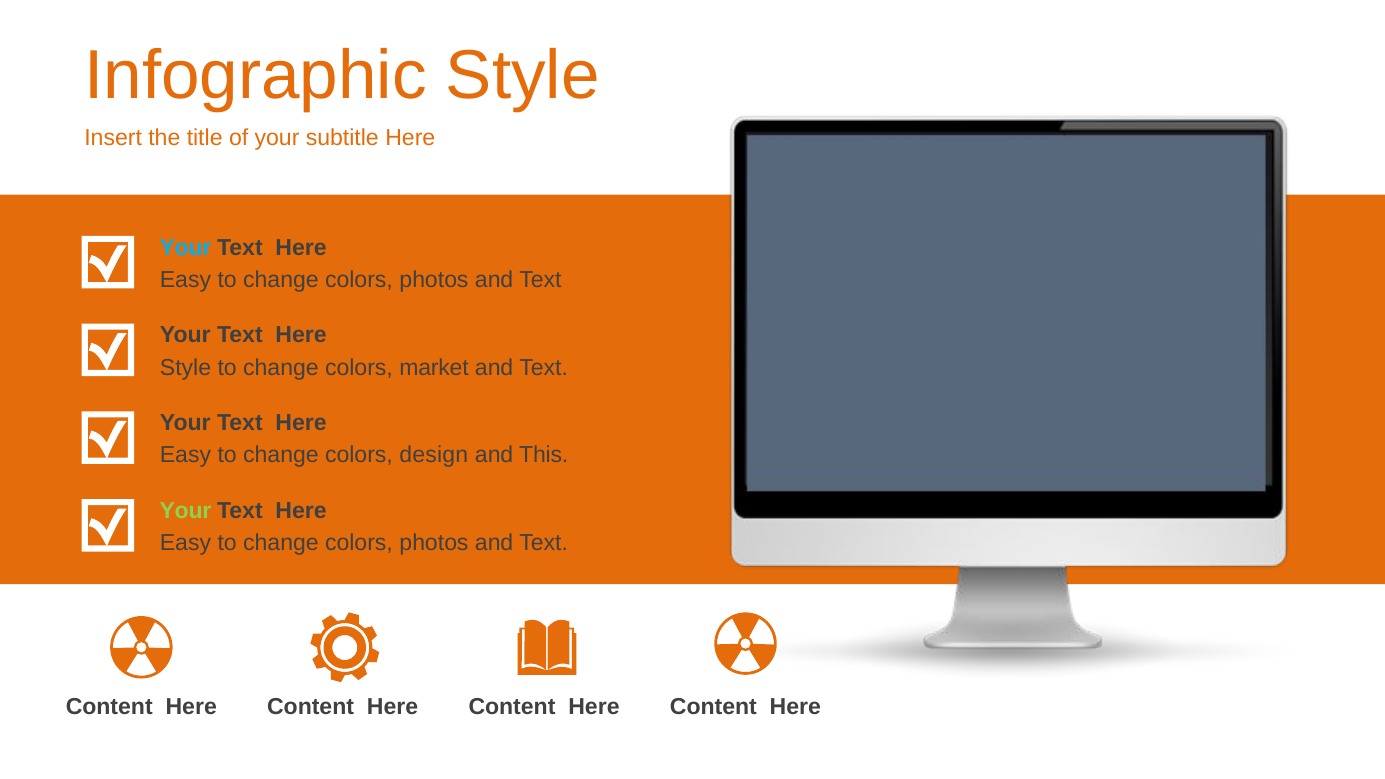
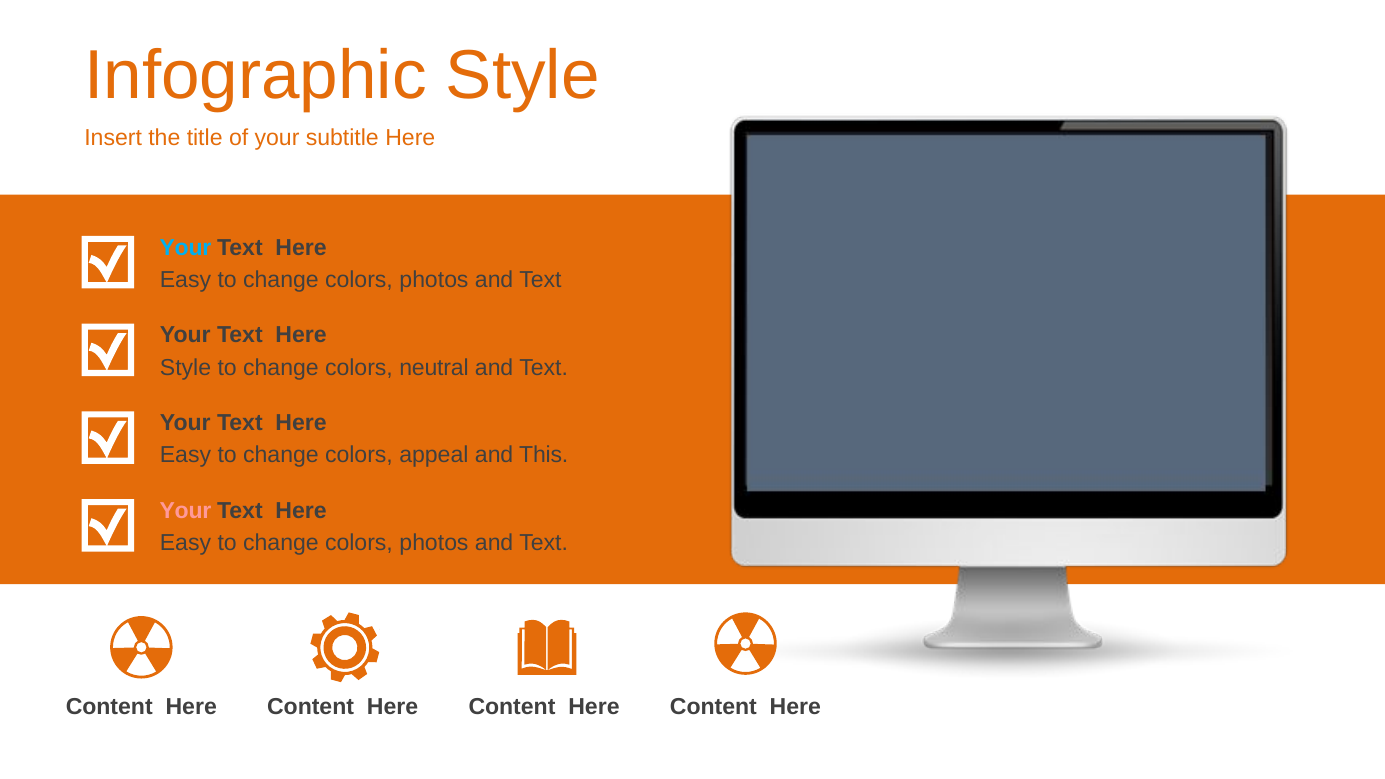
market: market -> neutral
design: design -> appeal
Your at (185, 511) colour: light green -> pink
